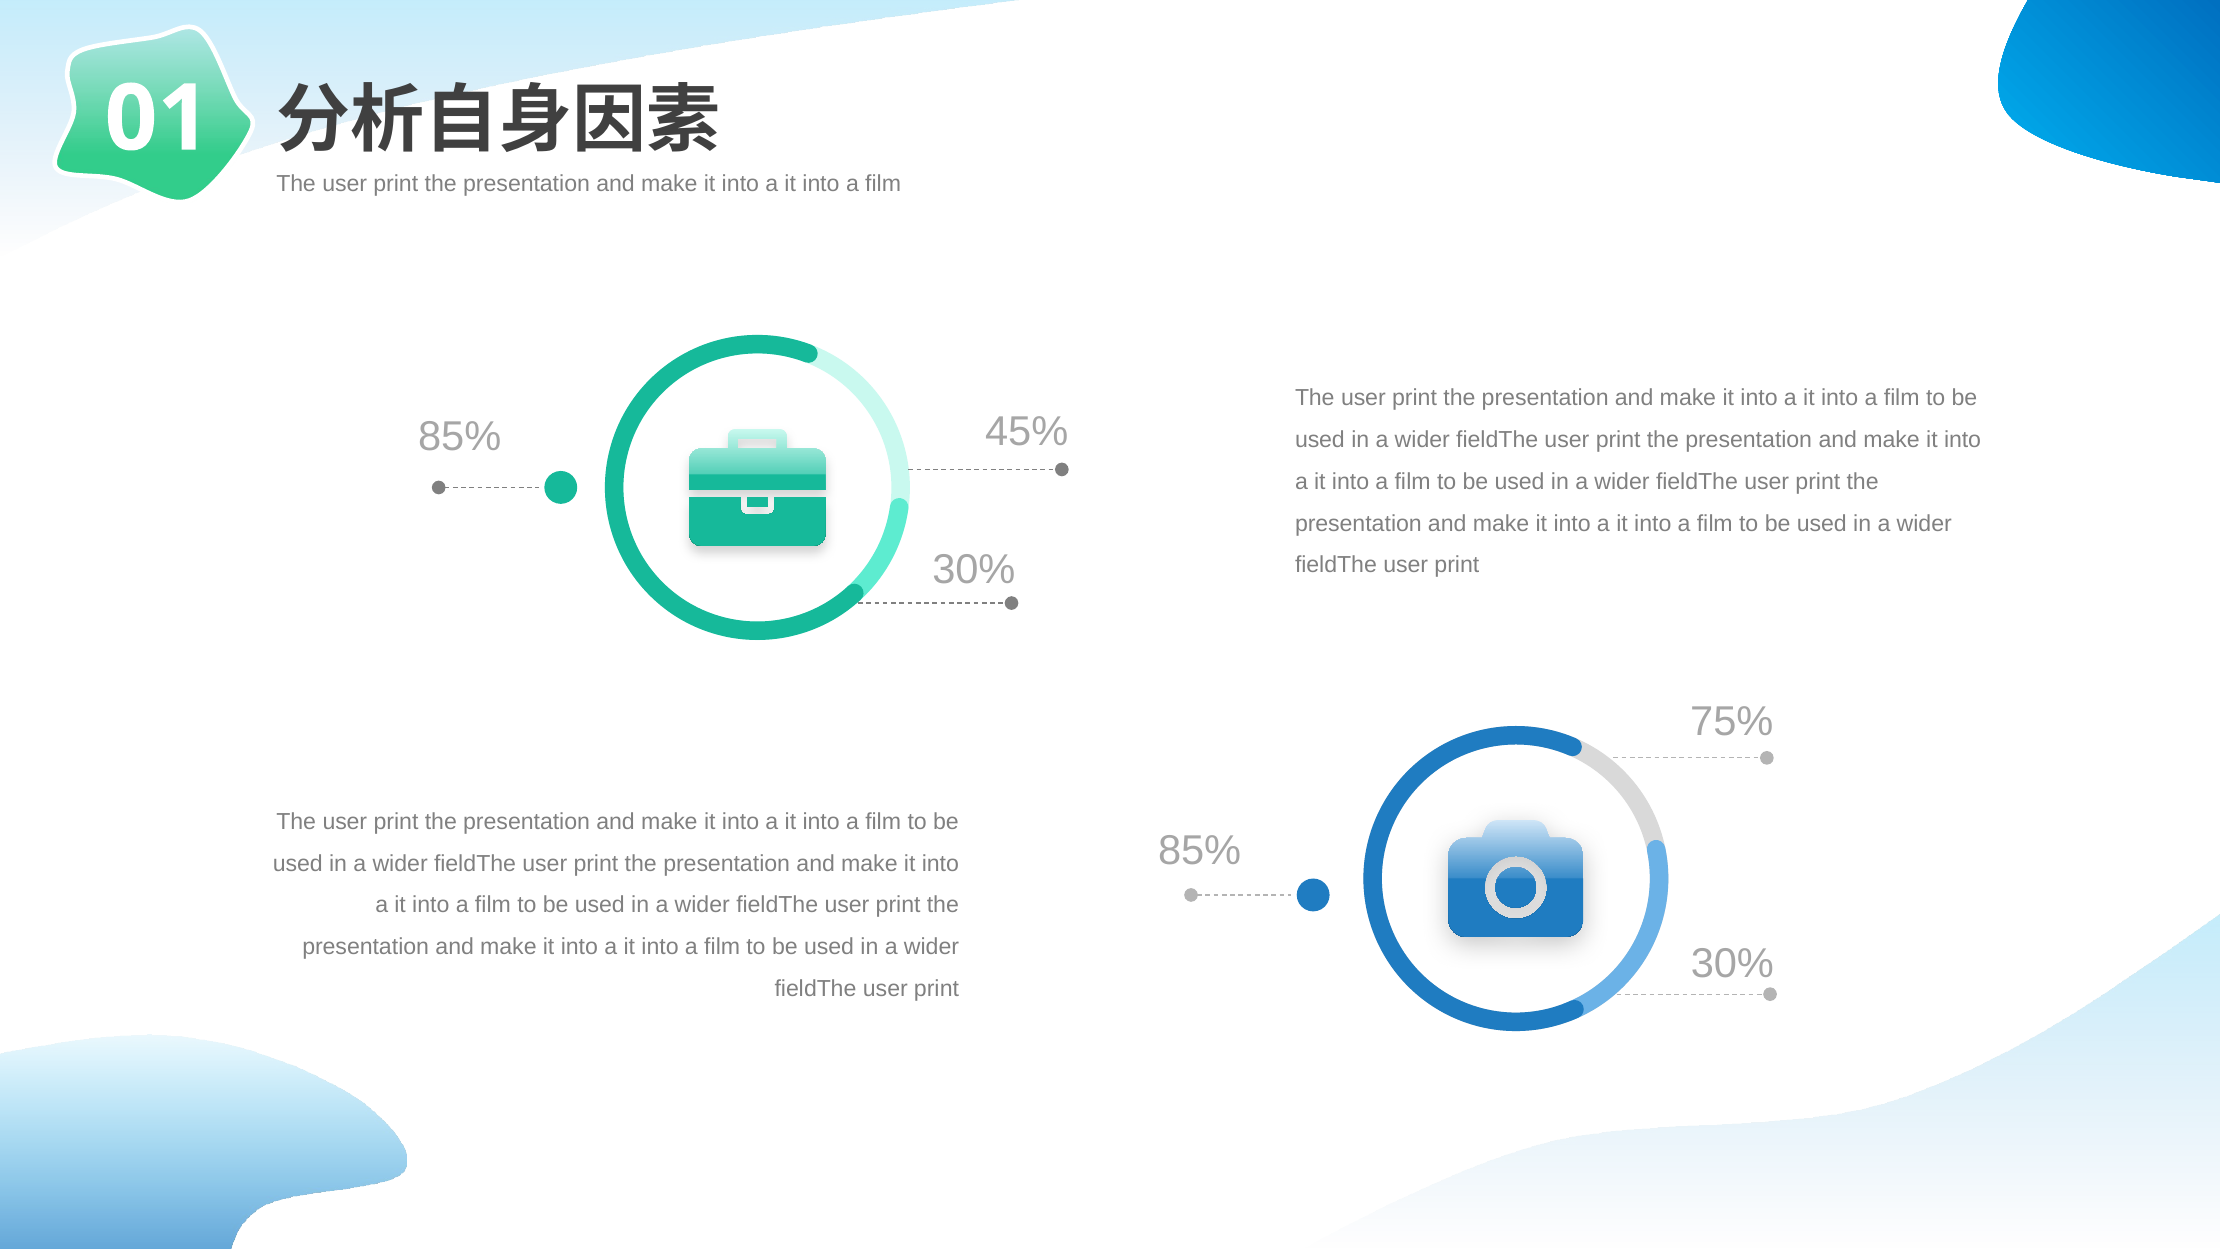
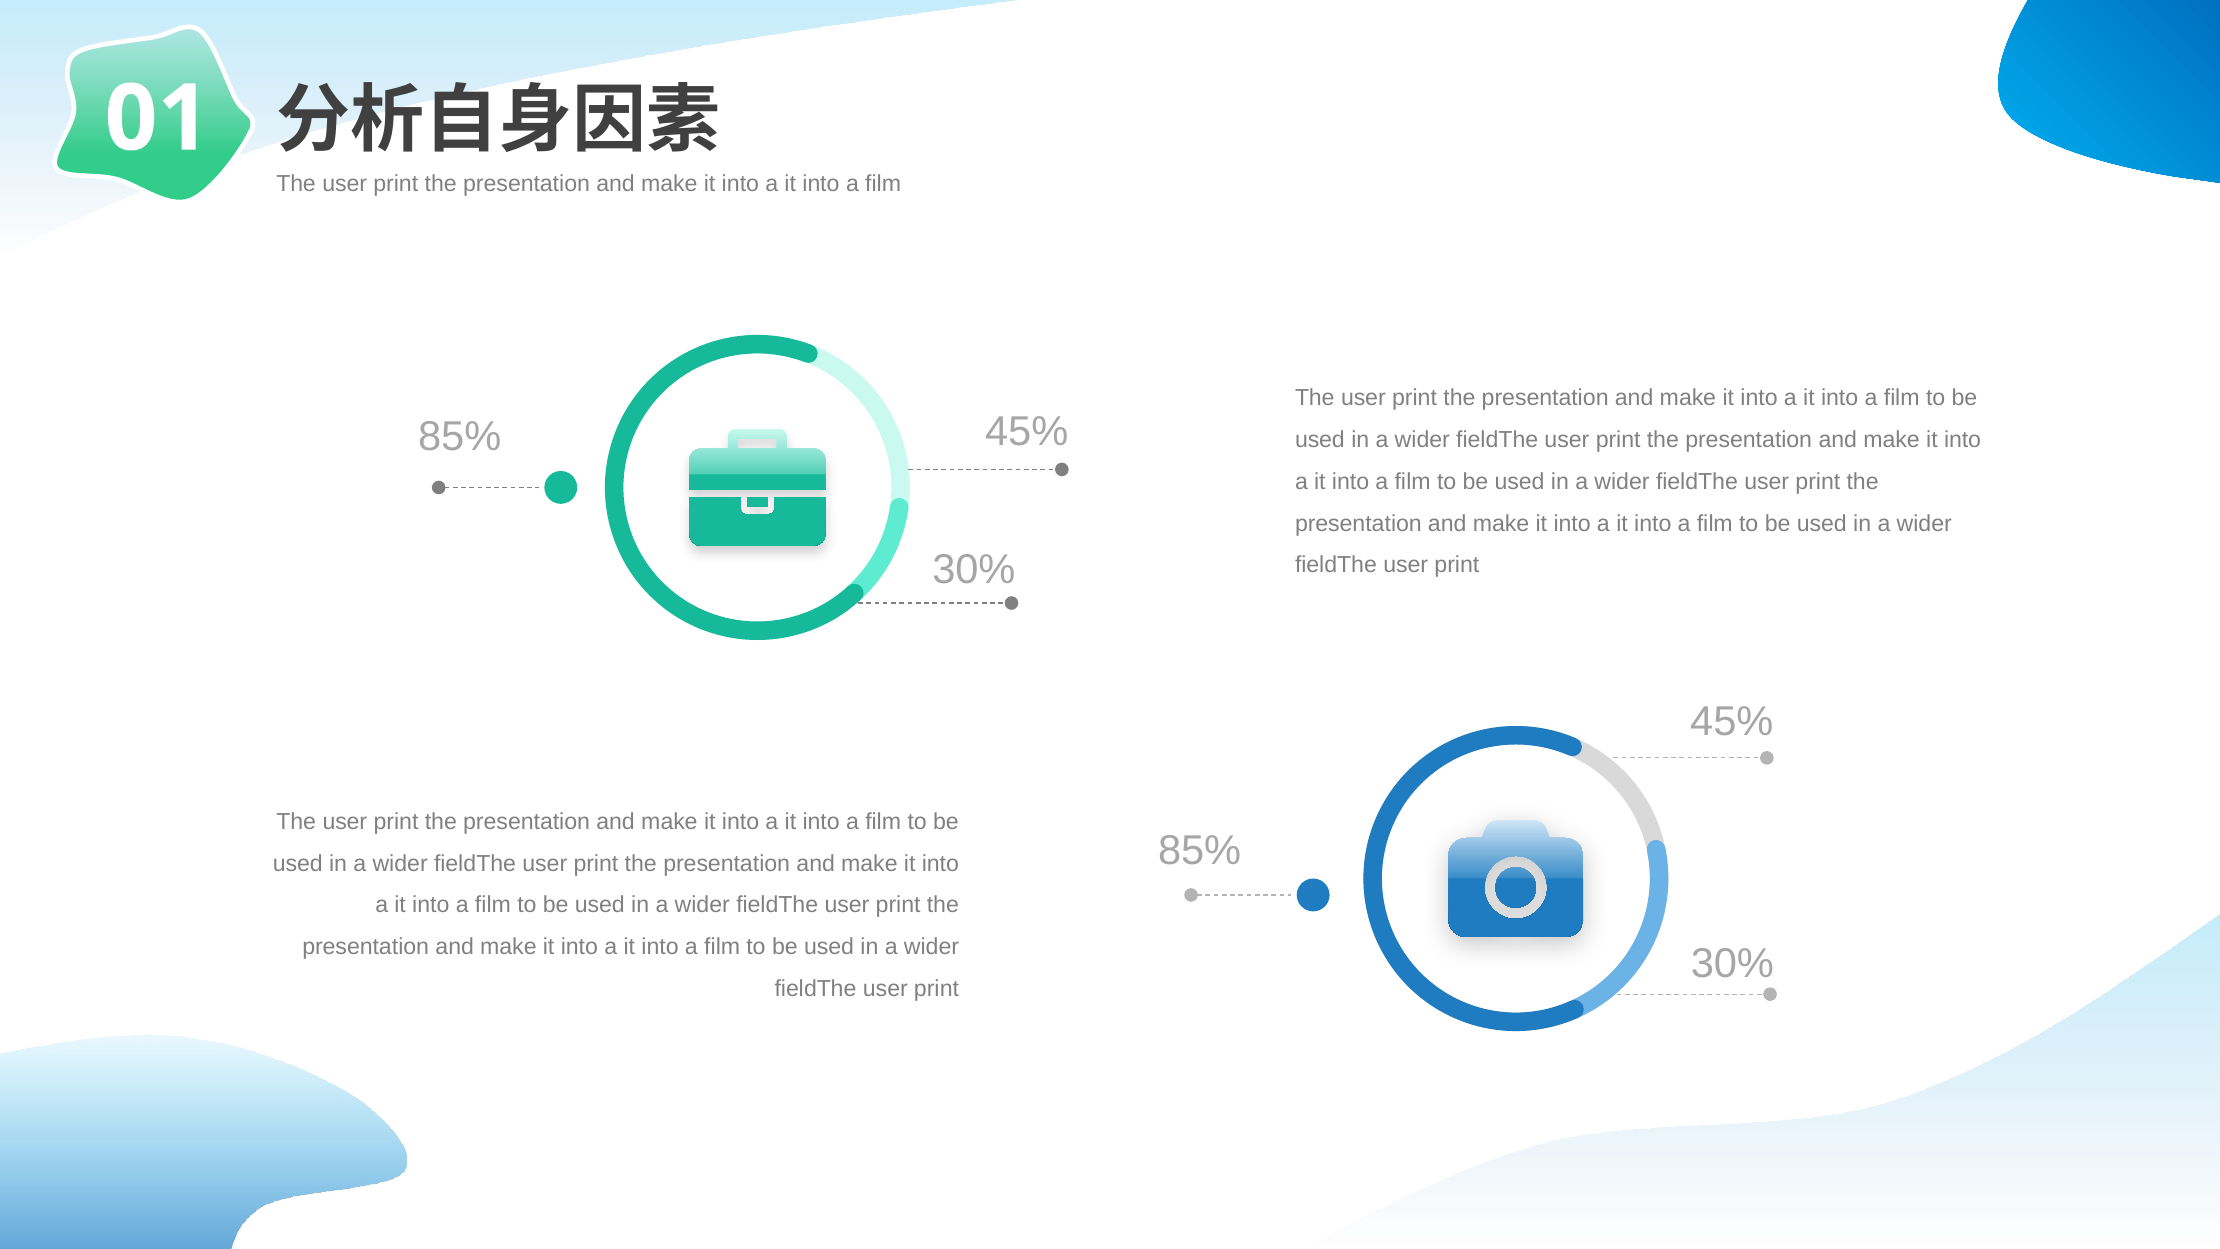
75% at (1732, 722): 75% -> 45%
